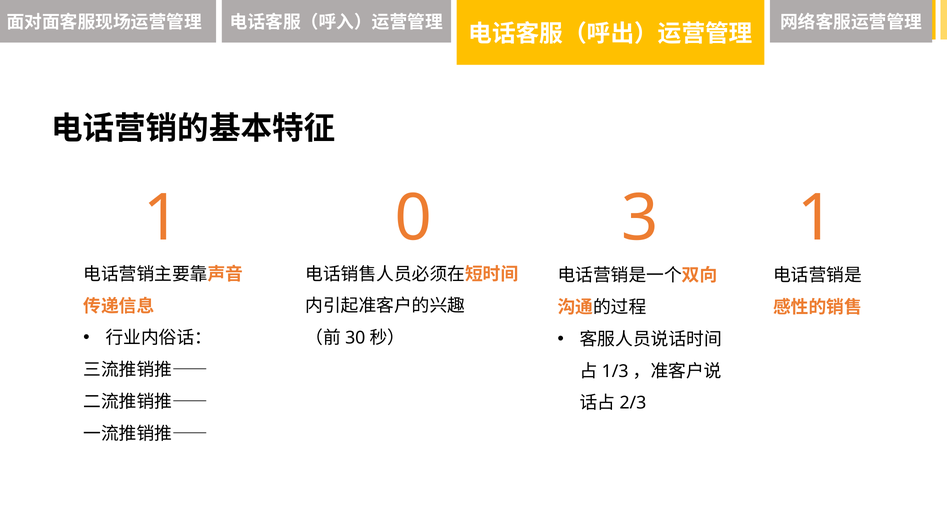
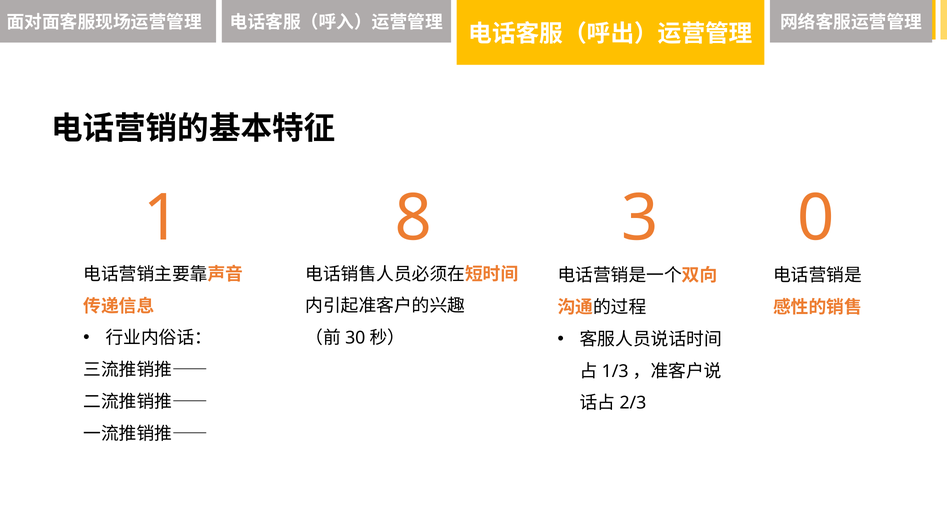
0: 0 -> 8
3 1: 1 -> 0
